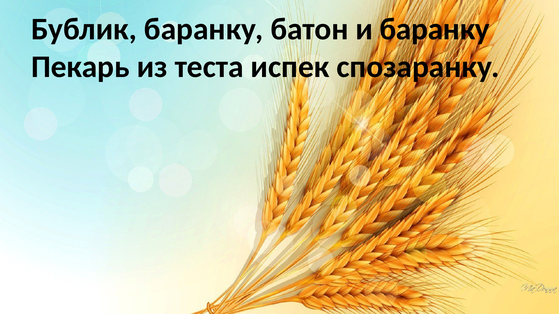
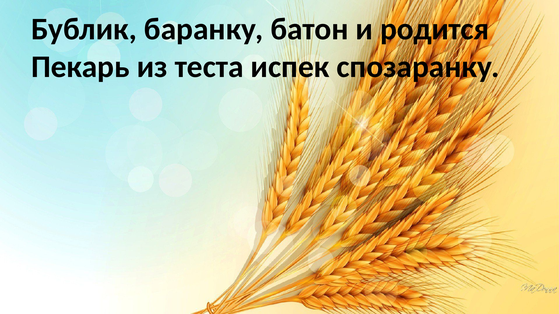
и баранку: баранку -> родится
